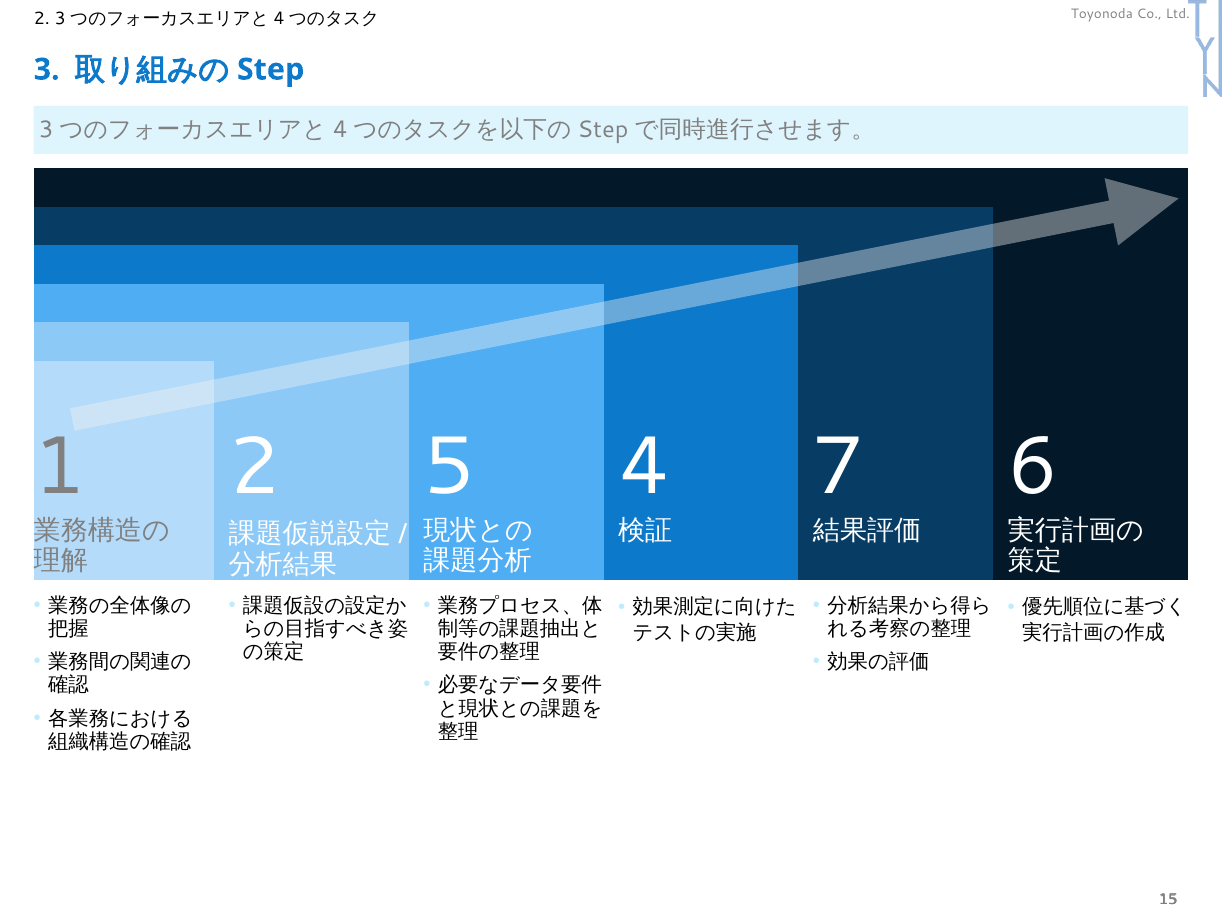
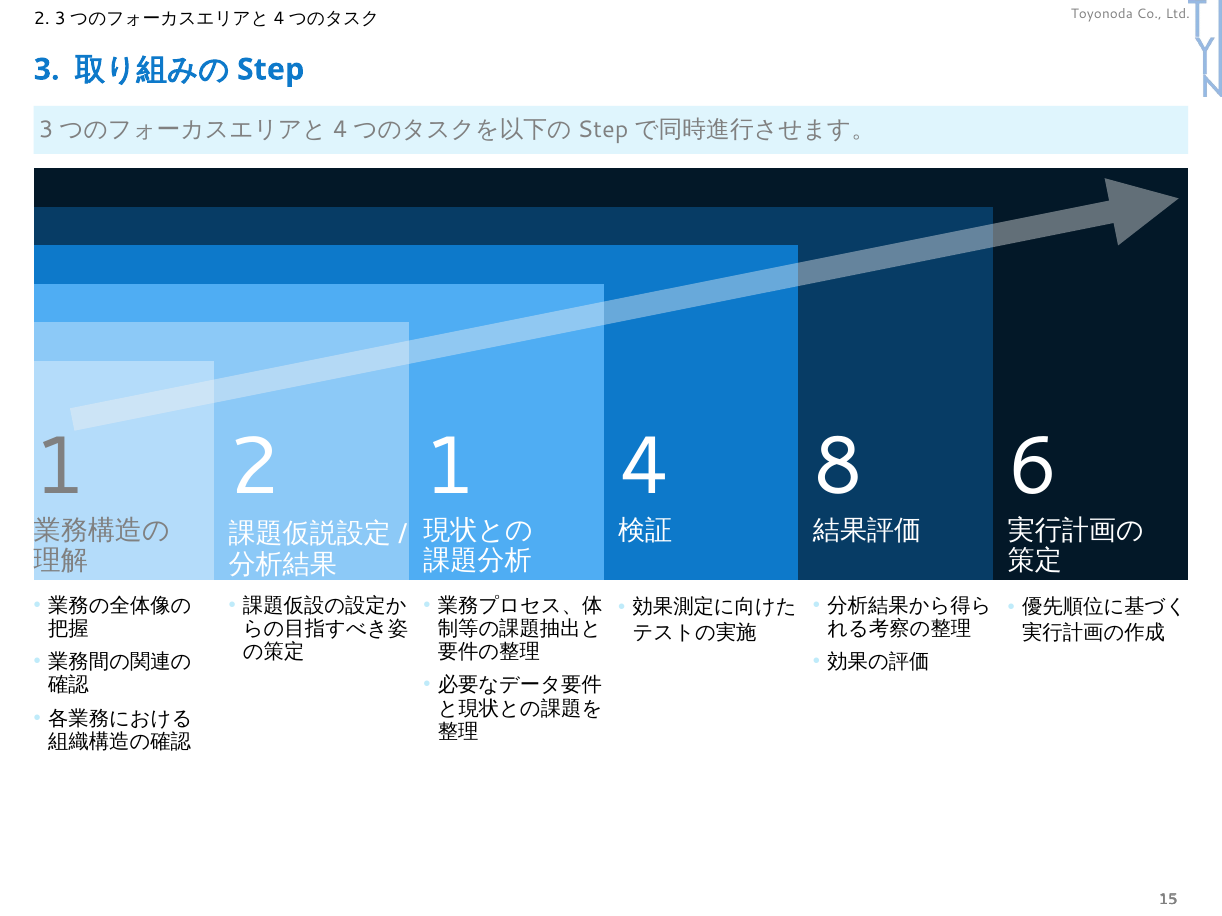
2 5: 5 -> 1
7: 7 -> 8
